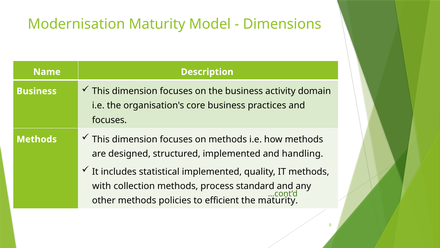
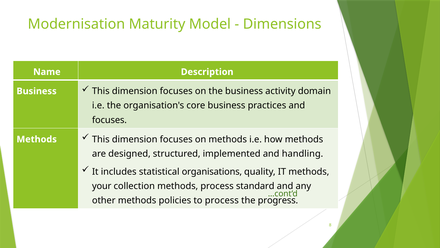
statistical implemented: implemented -> organisations
with: with -> your
to efficient: efficient -> process
the maturity: maturity -> progress
